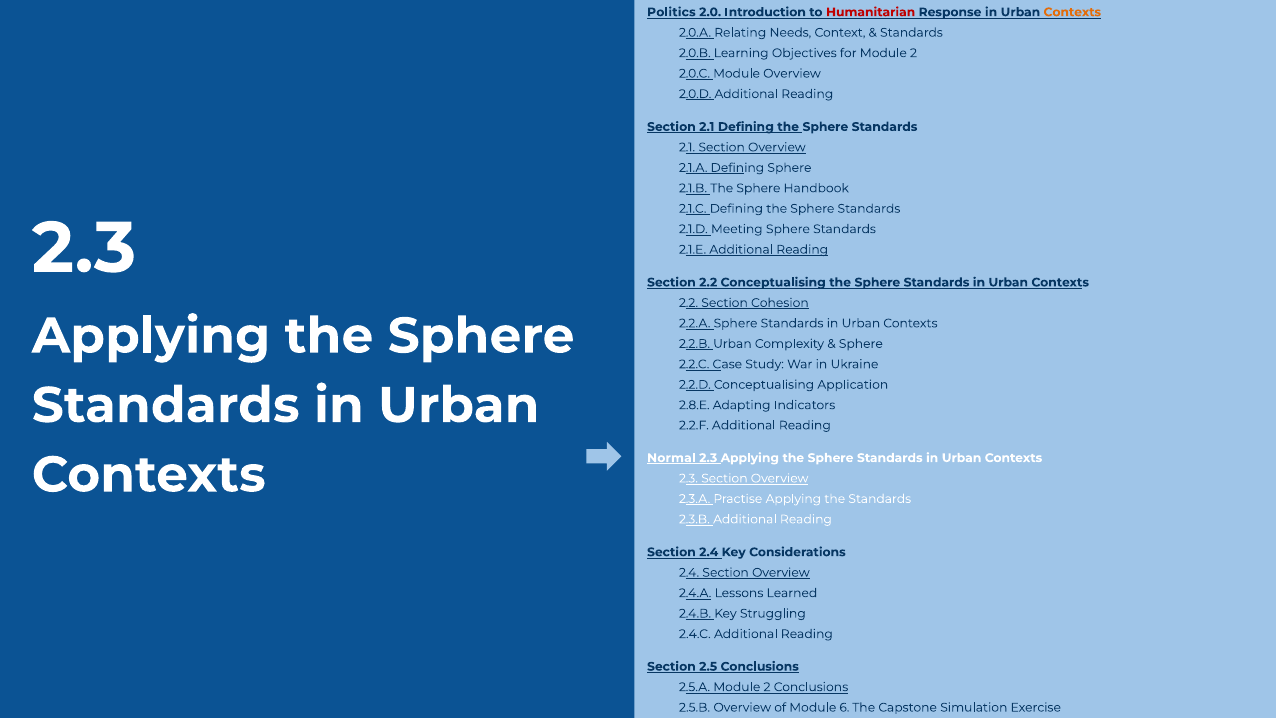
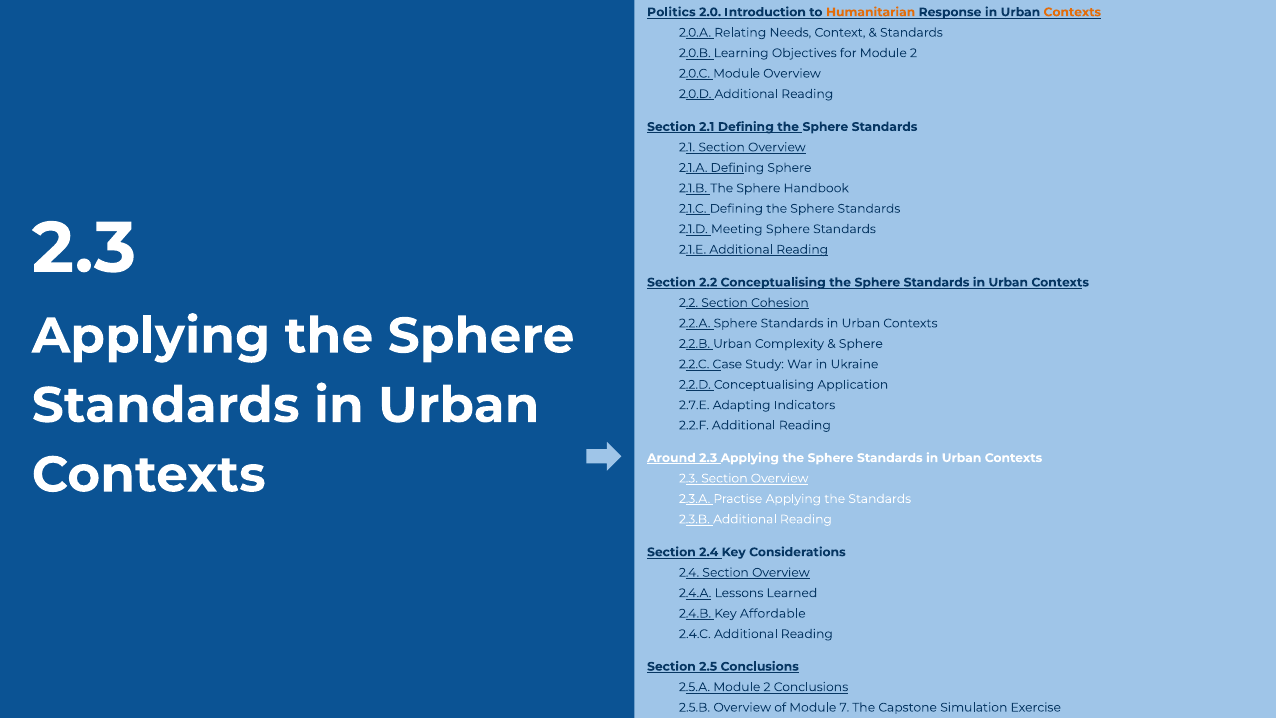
Humanitarian colour: red -> orange
2.8.E: 2.8.E -> 2.7.E
Normal: Normal -> Around
Struggling: Struggling -> Affordable
6: 6 -> 7
